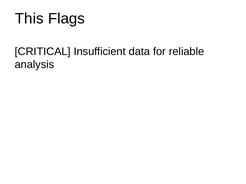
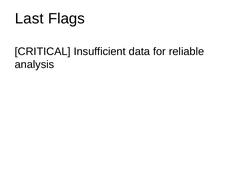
This: This -> Last
